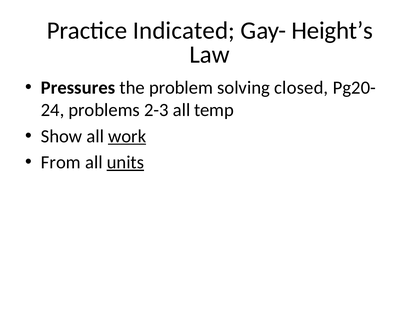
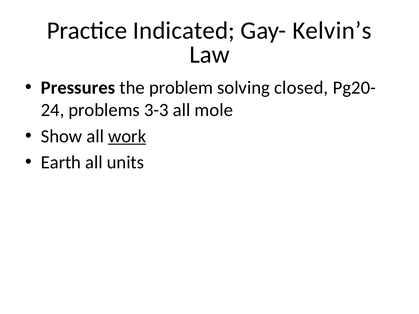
Height’s: Height’s -> Kelvin’s
2-3: 2-3 -> 3-3
temp: temp -> mole
From: From -> Earth
units underline: present -> none
